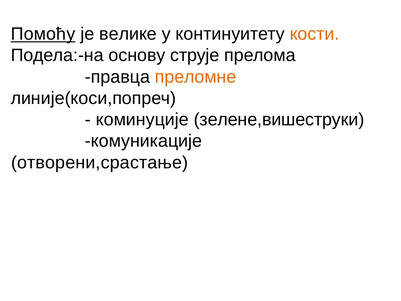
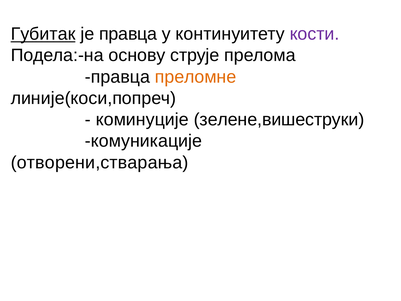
Помоћу: Помоћу -> Губитак
је велике: велике -> правца
кости colour: orange -> purple
отворени,срастање: отворени,срастање -> отворени,стварања
